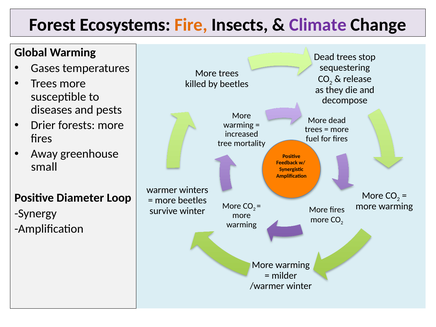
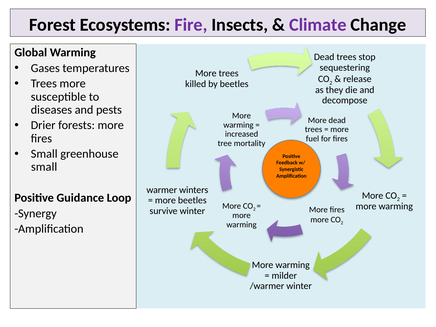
Fire colour: orange -> purple
Away at (44, 154): Away -> Small
Diameter: Diameter -> Guidance
